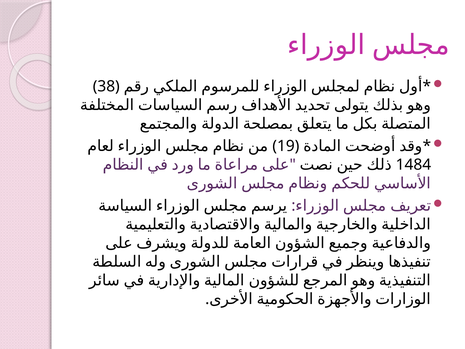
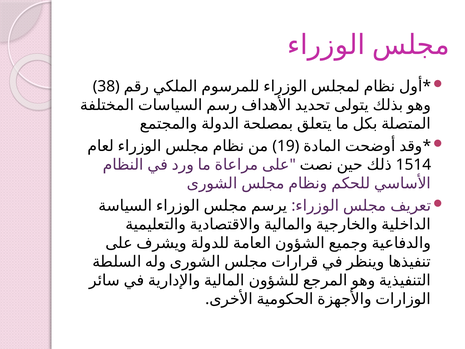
1484: 1484 -> 1514
